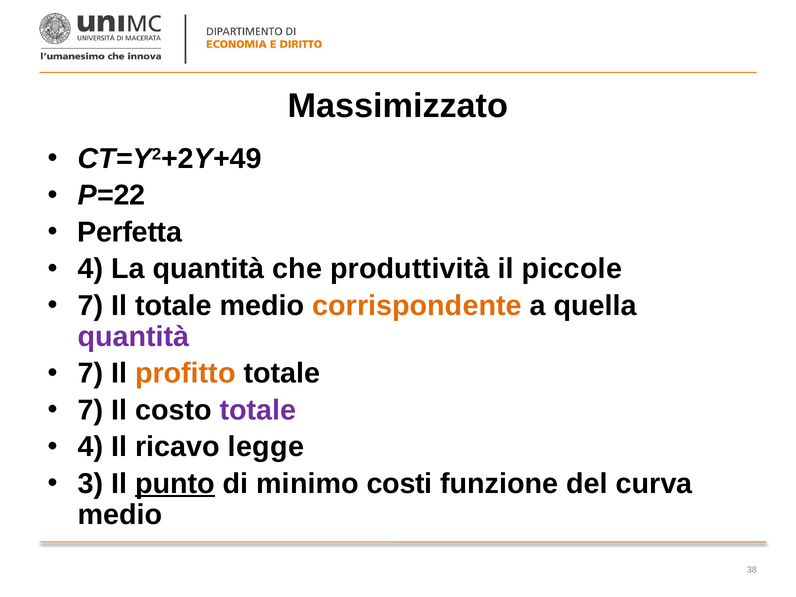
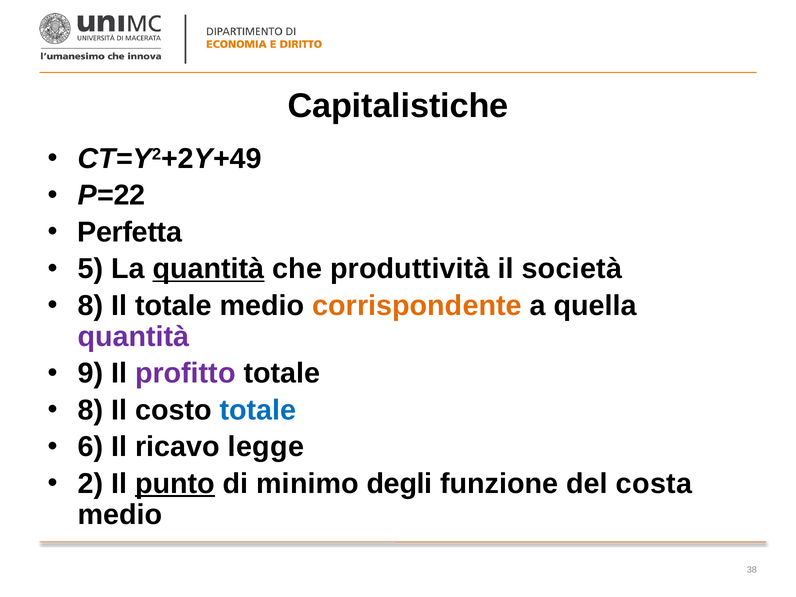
Massimizzato: Massimizzato -> Capitalistiche
4 at (90, 269): 4 -> 5
quantità at (209, 269) underline: none -> present
piccole: piccole -> società
7 at (90, 306): 7 -> 8
7 at (90, 373): 7 -> 9
profitto colour: orange -> purple
7 at (90, 410): 7 -> 8
totale at (258, 410) colour: purple -> blue
4 at (90, 447): 4 -> 6
3: 3 -> 2
costi: costi -> degli
curva: curva -> costa
